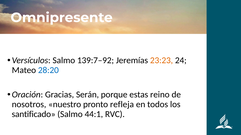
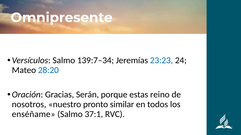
139:7–92: 139:7–92 -> 139:7–34
23:23 colour: orange -> blue
refleja: refleja -> similar
santificado: santificado -> enséñame
44:1: 44:1 -> 37:1
